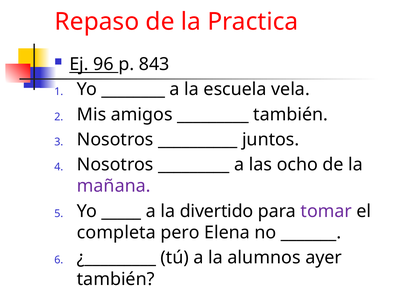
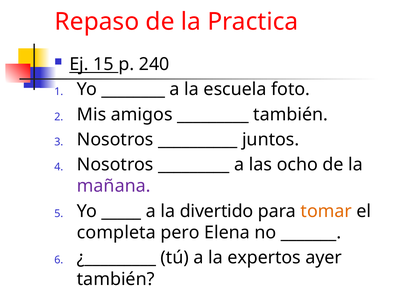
96: 96 -> 15
843: 843 -> 240
vela: vela -> foto
tomar colour: purple -> orange
alumnos: alumnos -> expertos
